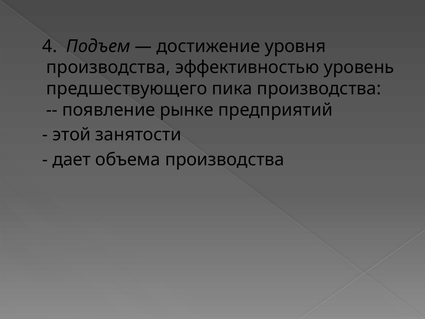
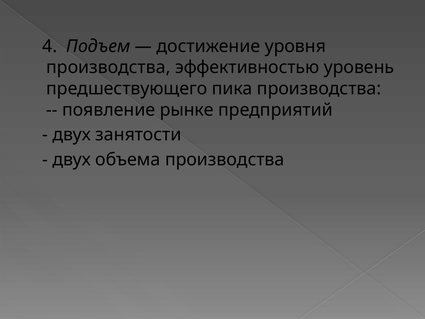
этой at (72, 135): этой -> двух
дает at (72, 159): дает -> двух
